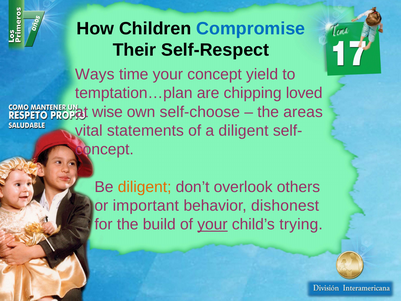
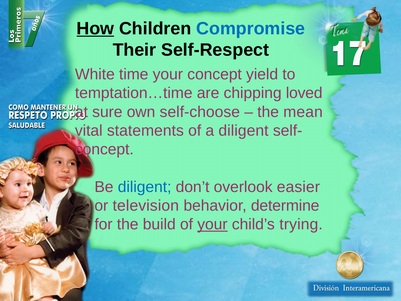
How underline: none -> present
Ways: Ways -> White
temptation…plan: temptation…plan -> temptation…time
wise: wise -> sure
areas: areas -> mean
diligent at (145, 187) colour: orange -> blue
others: others -> easier
important: important -> television
dishonest: dishonest -> determine
